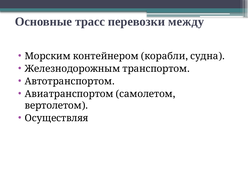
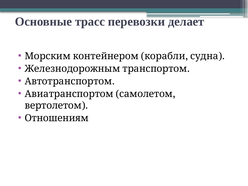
между: между -> делает
Осуществляя: Осуществляя -> Отношениям
